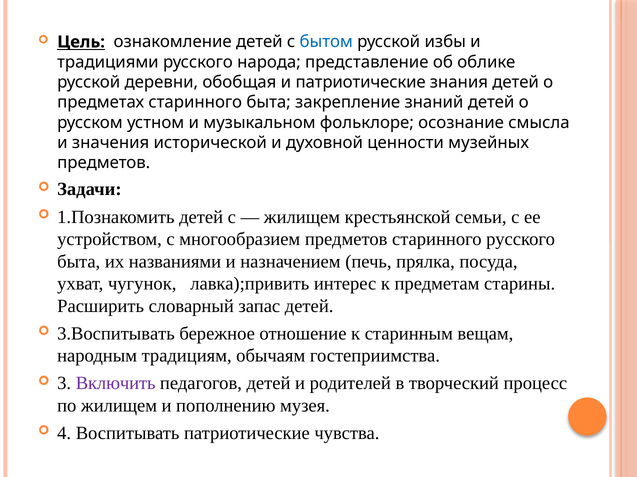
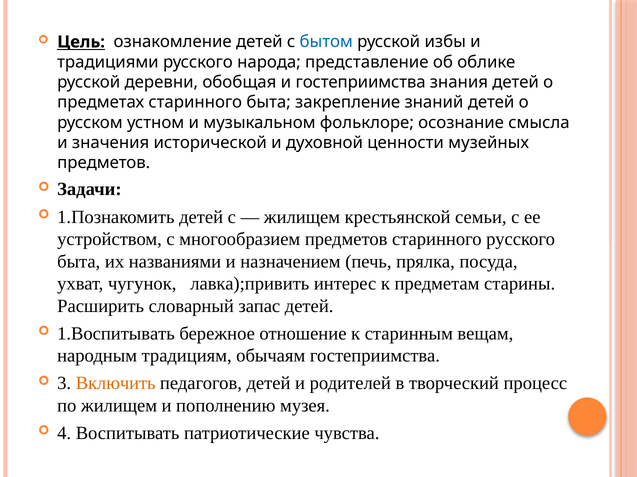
и патриотические: патриотические -> гостеприимства
3.Воспитывать: 3.Воспитывать -> 1.Воспитывать
Включить colour: purple -> orange
